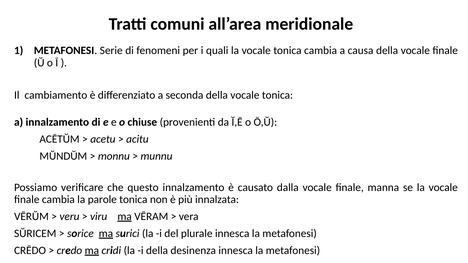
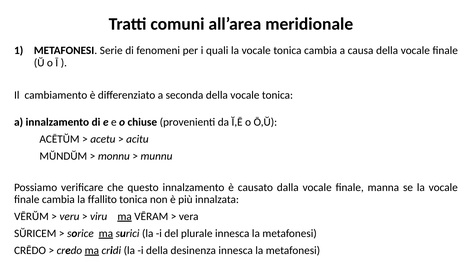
parole: parole -> ffallito
